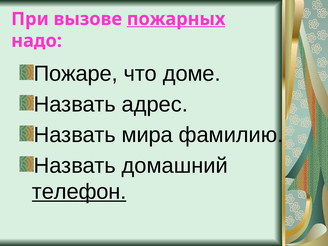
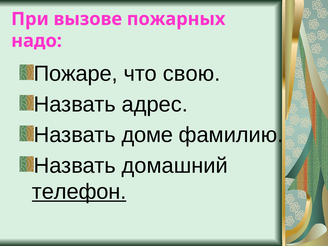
пожарных underline: present -> none
доме: доме -> свою
мира: мира -> доме
